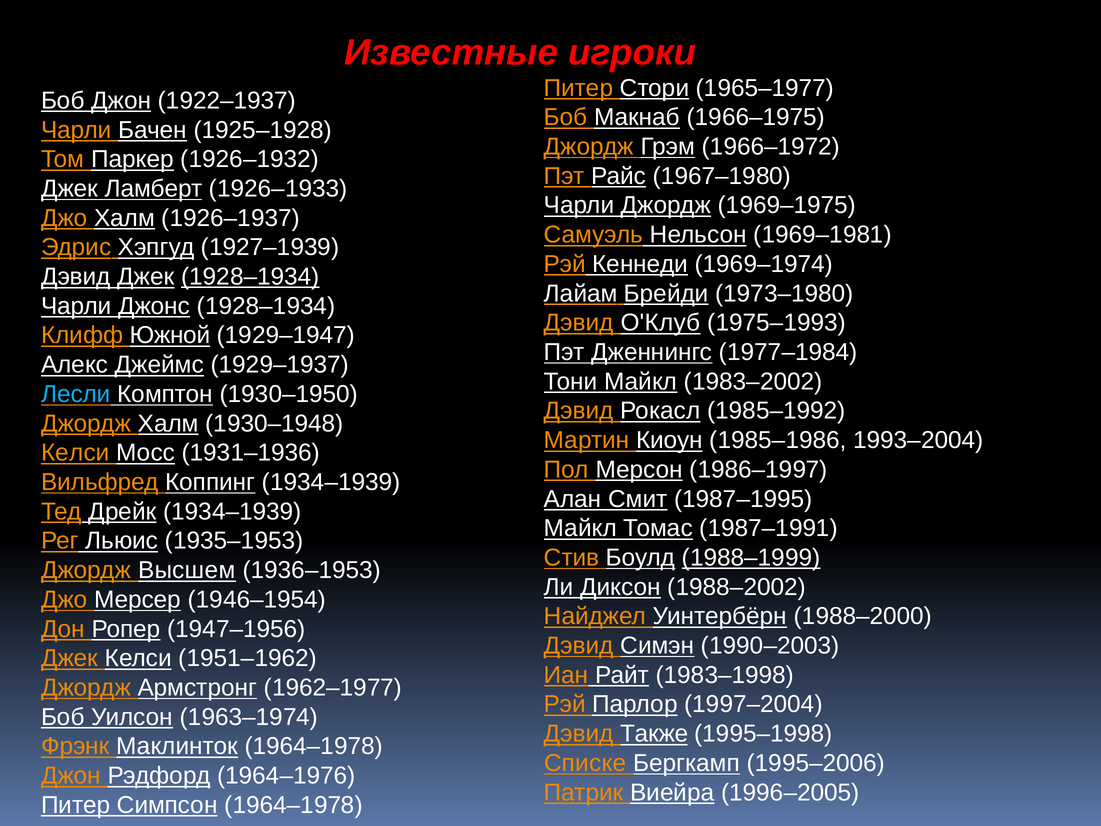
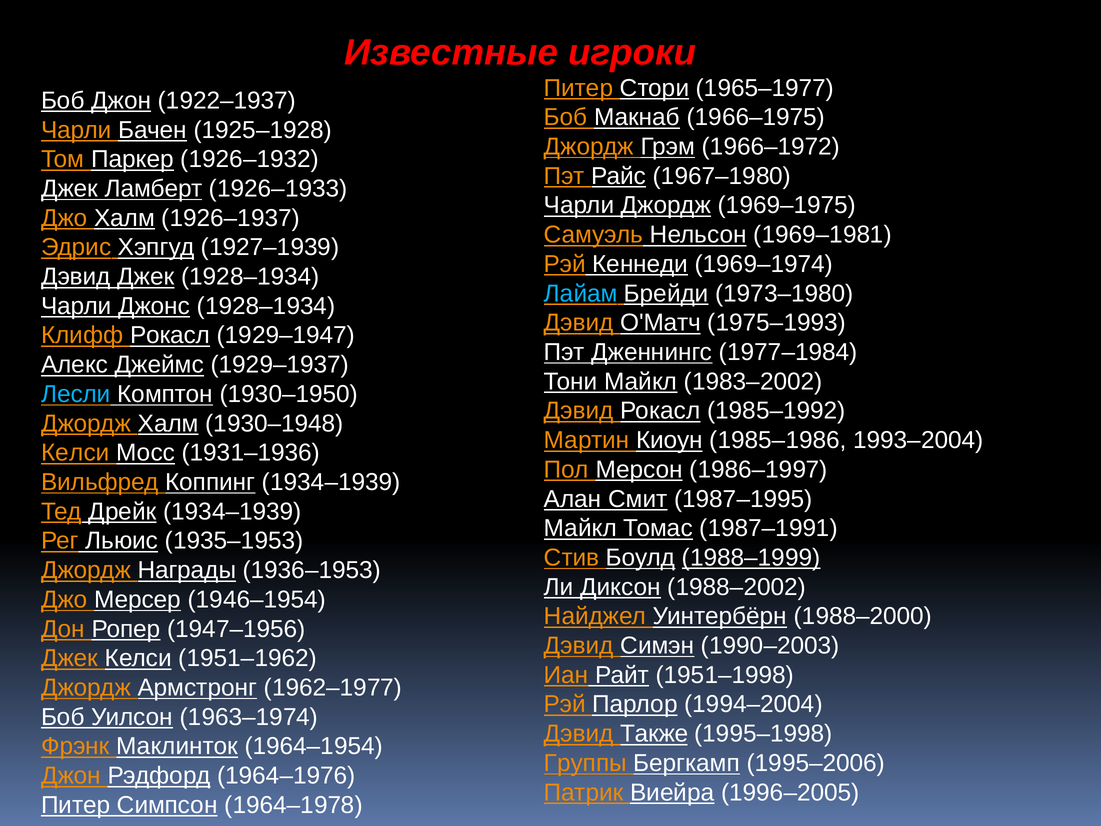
1928–1934 at (250, 277) underline: present -> none
Лайам colour: white -> light blue
О'Клуб: О'Клуб -> О'Матч
Клифф Южной: Южной -> Рокасл
Высшем: Высшем -> Награды
1983–1998: 1983–1998 -> 1951–1998
1997–2004: 1997–2004 -> 1994–2004
Маклинток 1964–1978: 1964–1978 -> 1964–1954
Списке: Списке -> Группы
